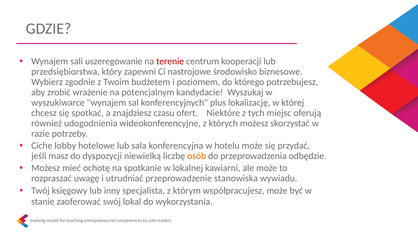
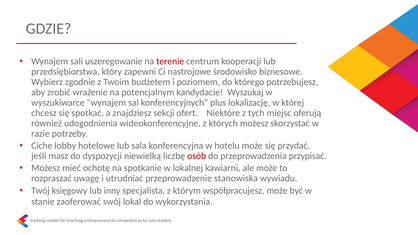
czasu: czasu -> sekcji
osób colour: orange -> red
odbędzie: odbędzie -> przypisać
